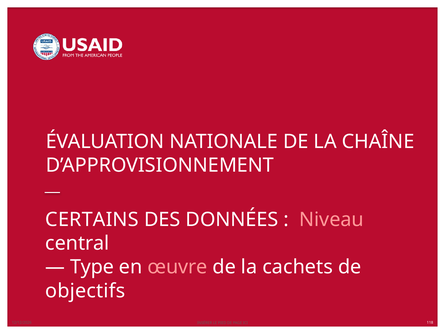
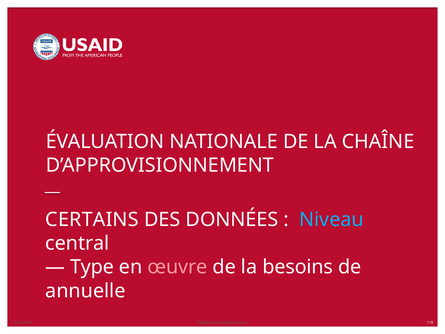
Niveau colour: pink -> light blue
cachets: cachets -> besoins
objectifs: objectifs -> annuelle
